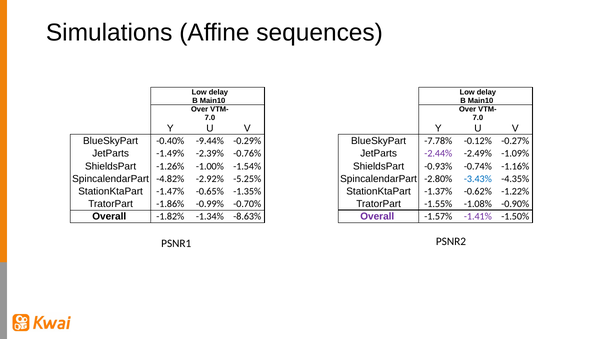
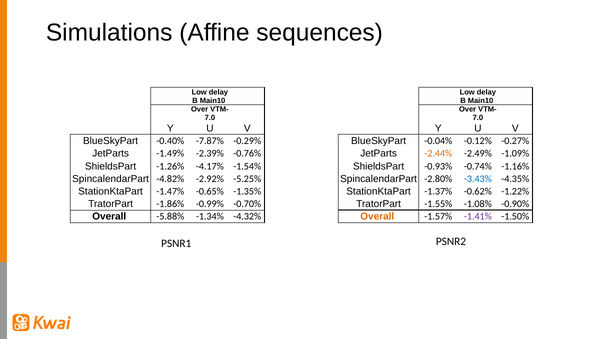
-9.44%: -9.44% -> -7.87%
-7.78%: -7.78% -> -0.04%
-2.44% colour: purple -> orange
-1.00%: -1.00% -> -4.17%
-1.82%: -1.82% -> -5.88%
-8.63%: -8.63% -> -4.32%
Overall at (377, 217) colour: purple -> orange
